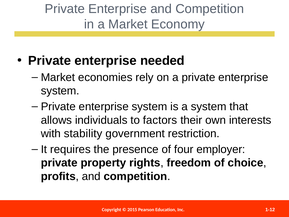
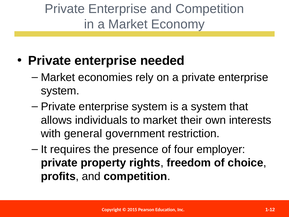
to factors: factors -> market
stability: stability -> general
